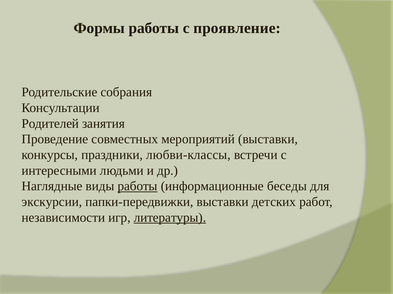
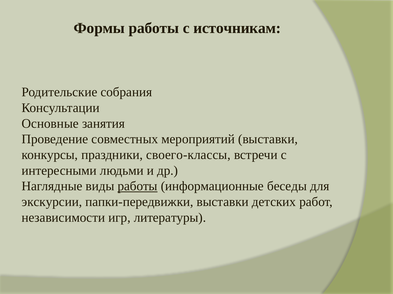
проявление: проявление -> источникам
Родителей: Родителей -> Основные
любви-классы: любви-классы -> своего-классы
литературы underline: present -> none
